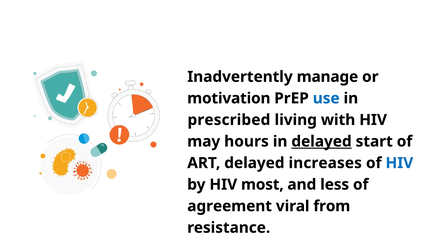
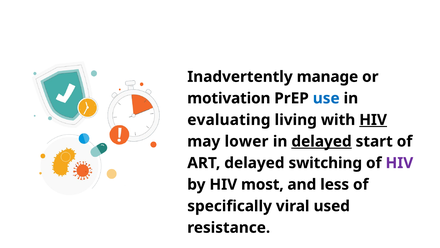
prescribed: prescribed -> evaluating
HIV at (373, 120) underline: none -> present
hours: hours -> lower
increases: increases -> switching
HIV at (399, 163) colour: blue -> purple
agreement: agreement -> specifically
from: from -> used
